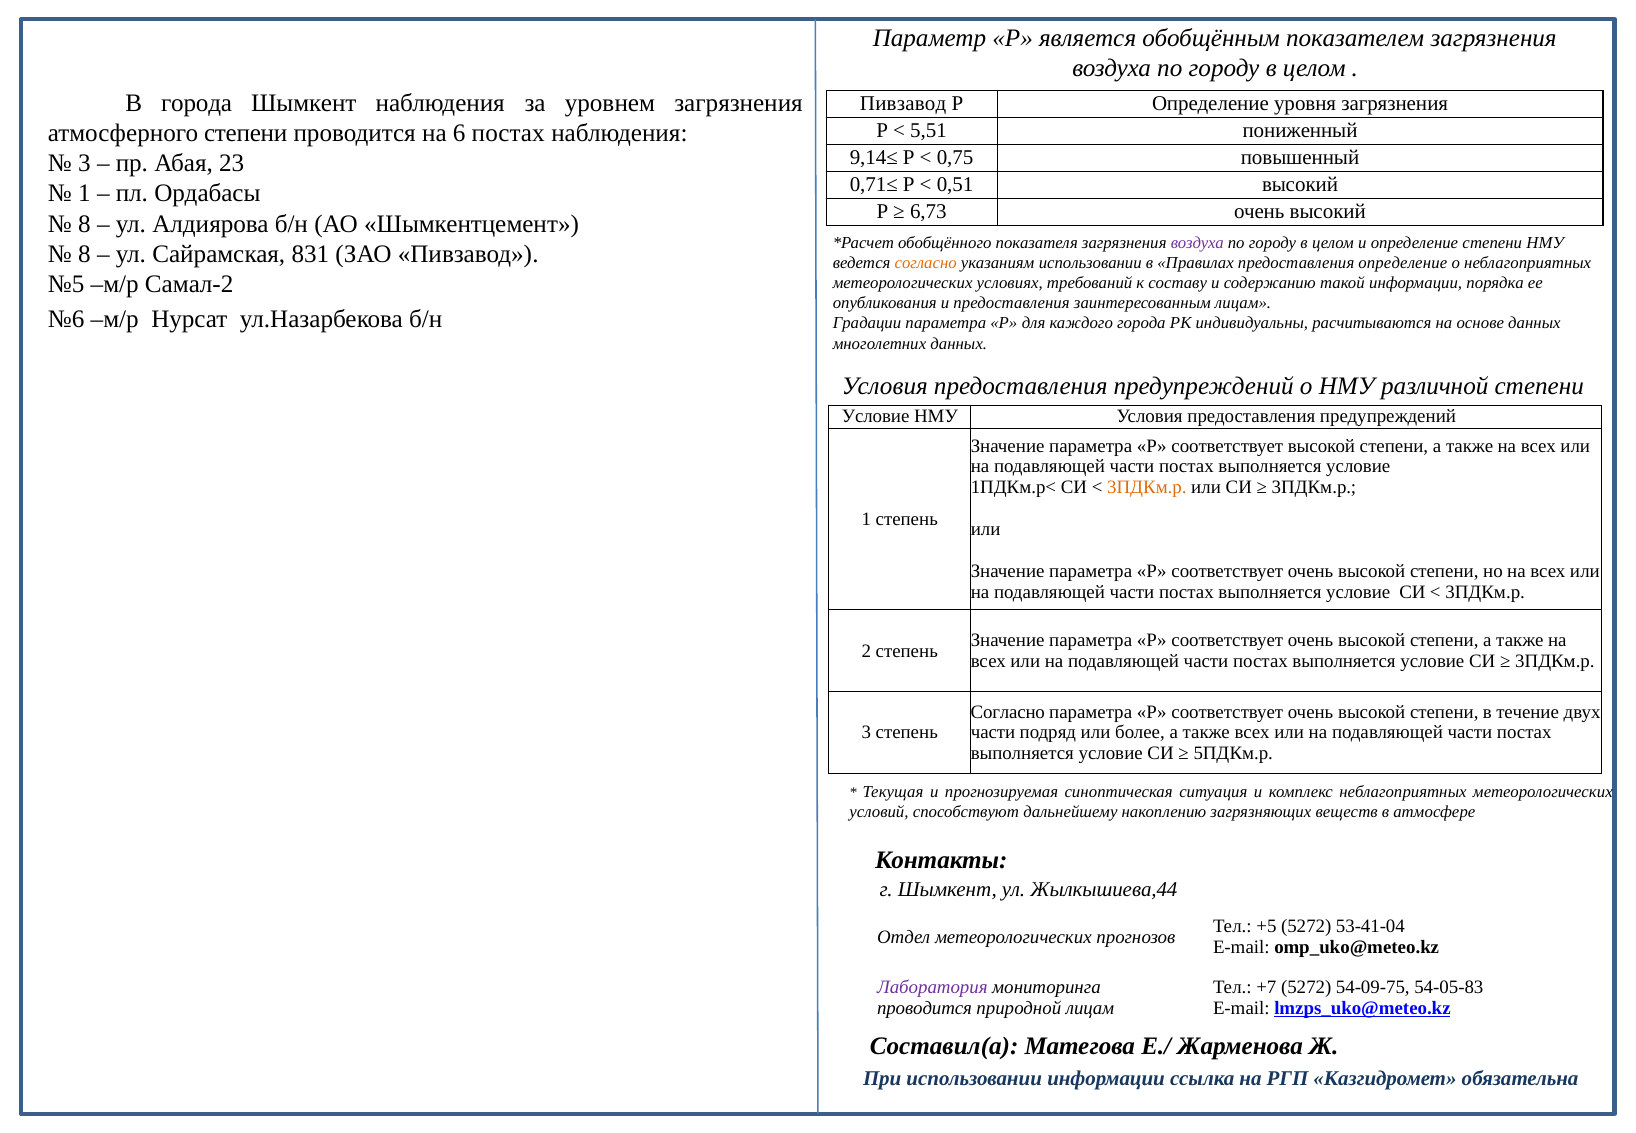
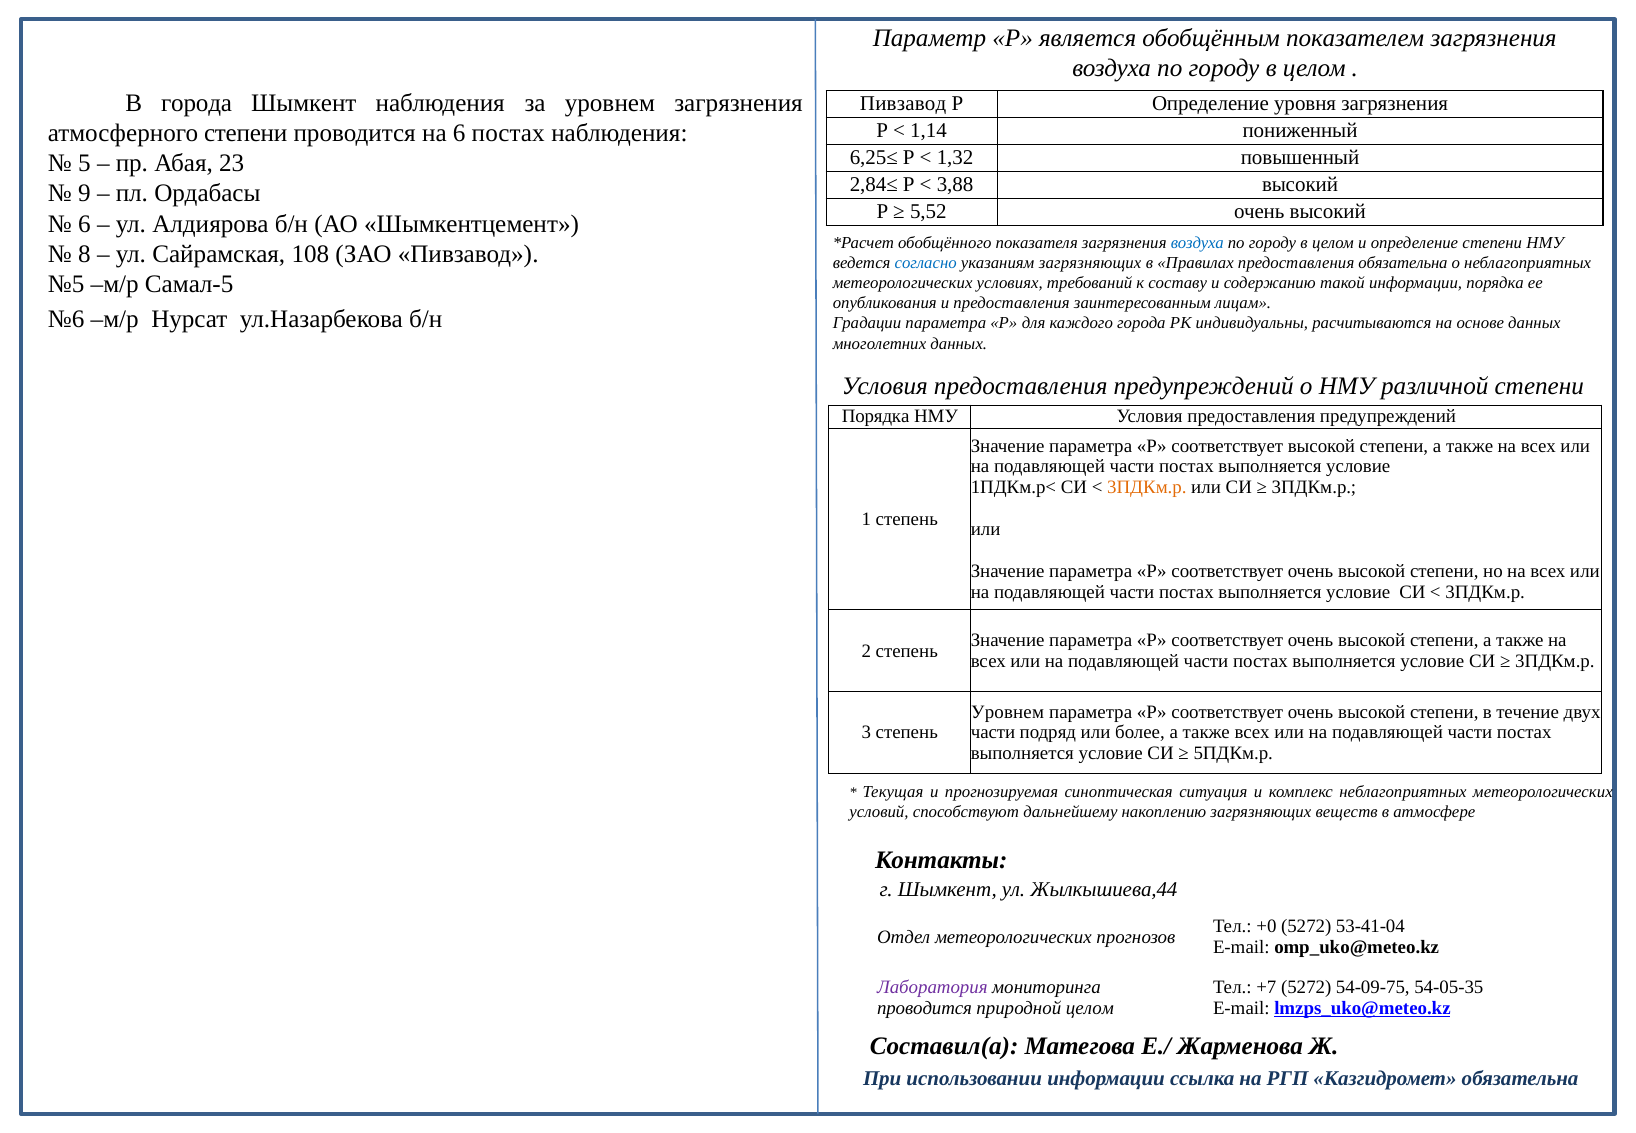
5,51: 5,51 -> 1,14
9,14≤: 9,14≤ -> 6,25≤
0,75: 0,75 -> 1,32
3 at (84, 163): 3 -> 5
0,71≤: 0,71≤ -> 2,84≤
0,51: 0,51 -> 3,88
1 at (84, 194): 1 -> 9
6,73: 6,73 -> 5,52
8 at (84, 224): 8 -> 6
воздуха at (1197, 243) colour: purple -> blue
831: 831 -> 108
согласно at (926, 263) colour: orange -> blue
указаниям использовании: использовании -> загрязняющих
предоставления определение: определение -> обязательна
Самал-2: Самал-2 -> Самал-5
Условие at (876, 417): Условие -> Порядка
Согласно at (1008, 712): Согласно -> Уровнем
+5: +5 -> +0
54-05-83: 54-05-83 -> 54-05-35
природной лицам: лицам -> целом
